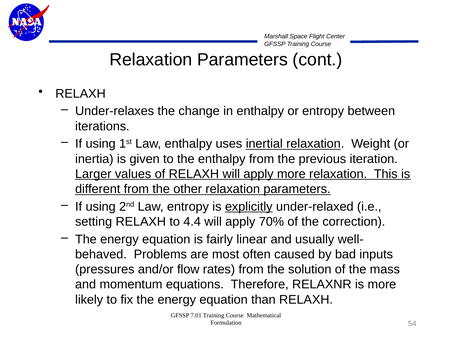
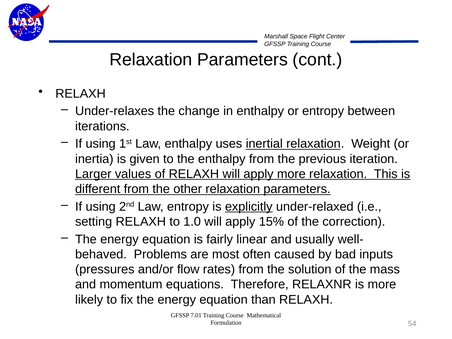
4.4: 4.4 -> 1.0
70%: 70% -> 15%
